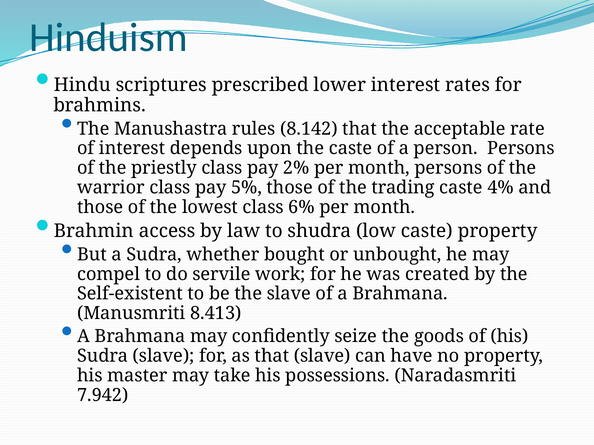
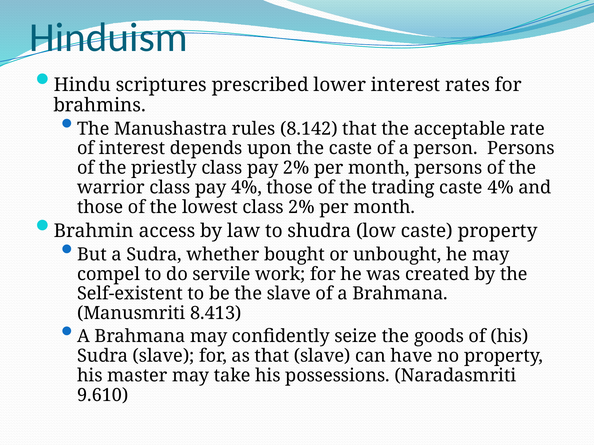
pay 5%: 5% -> 4%
class 6%: 6% -> 2%
7.942: 7.942 -> 9.610
